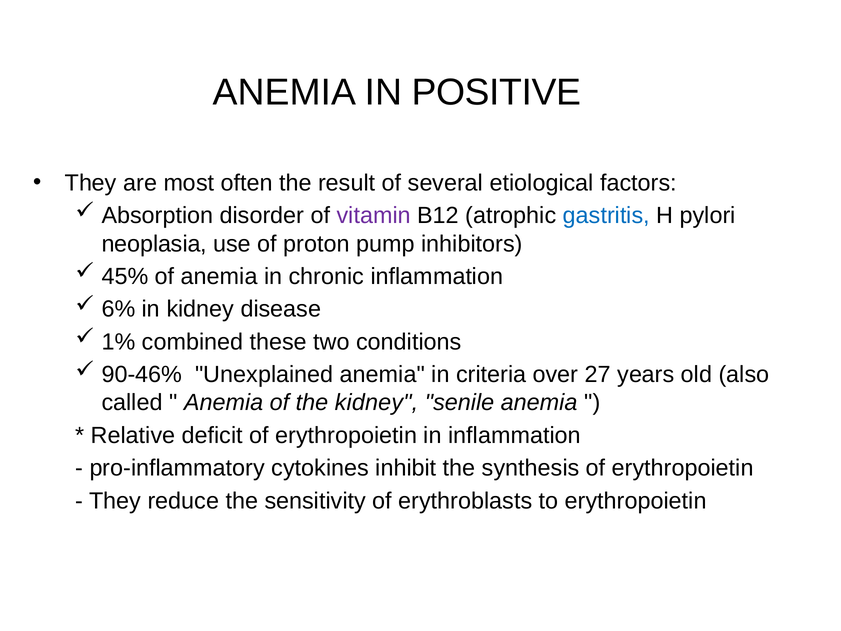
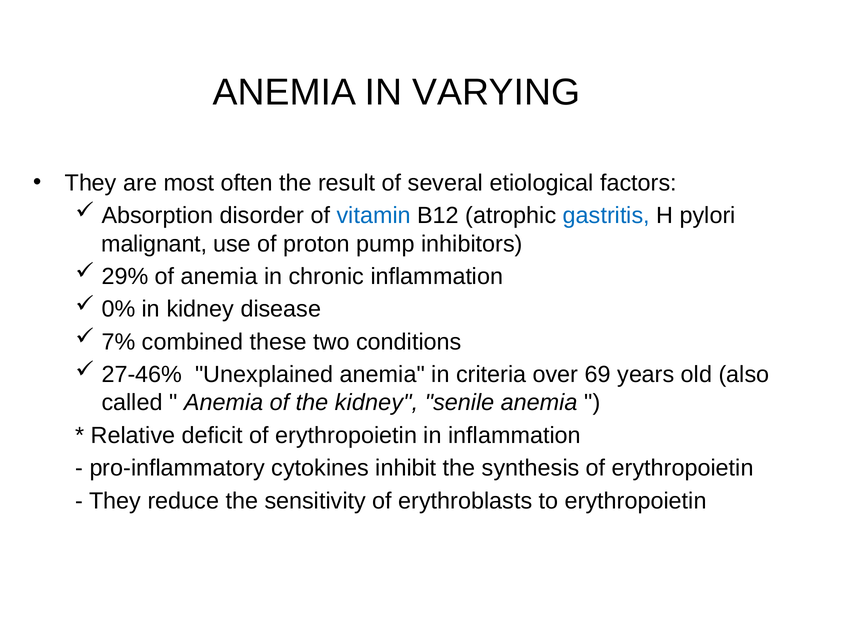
POSITIVE: POSITIVE -> VARYING
vitamin colour: purple -> blue
neoplasia: neoplasia -> malignant
45%: 45% -> 29%
6%: 6% -> 0%
1%: 1% -> 7%
90-46%: 90-46% -> 27-46%
27: 27 -> 69
